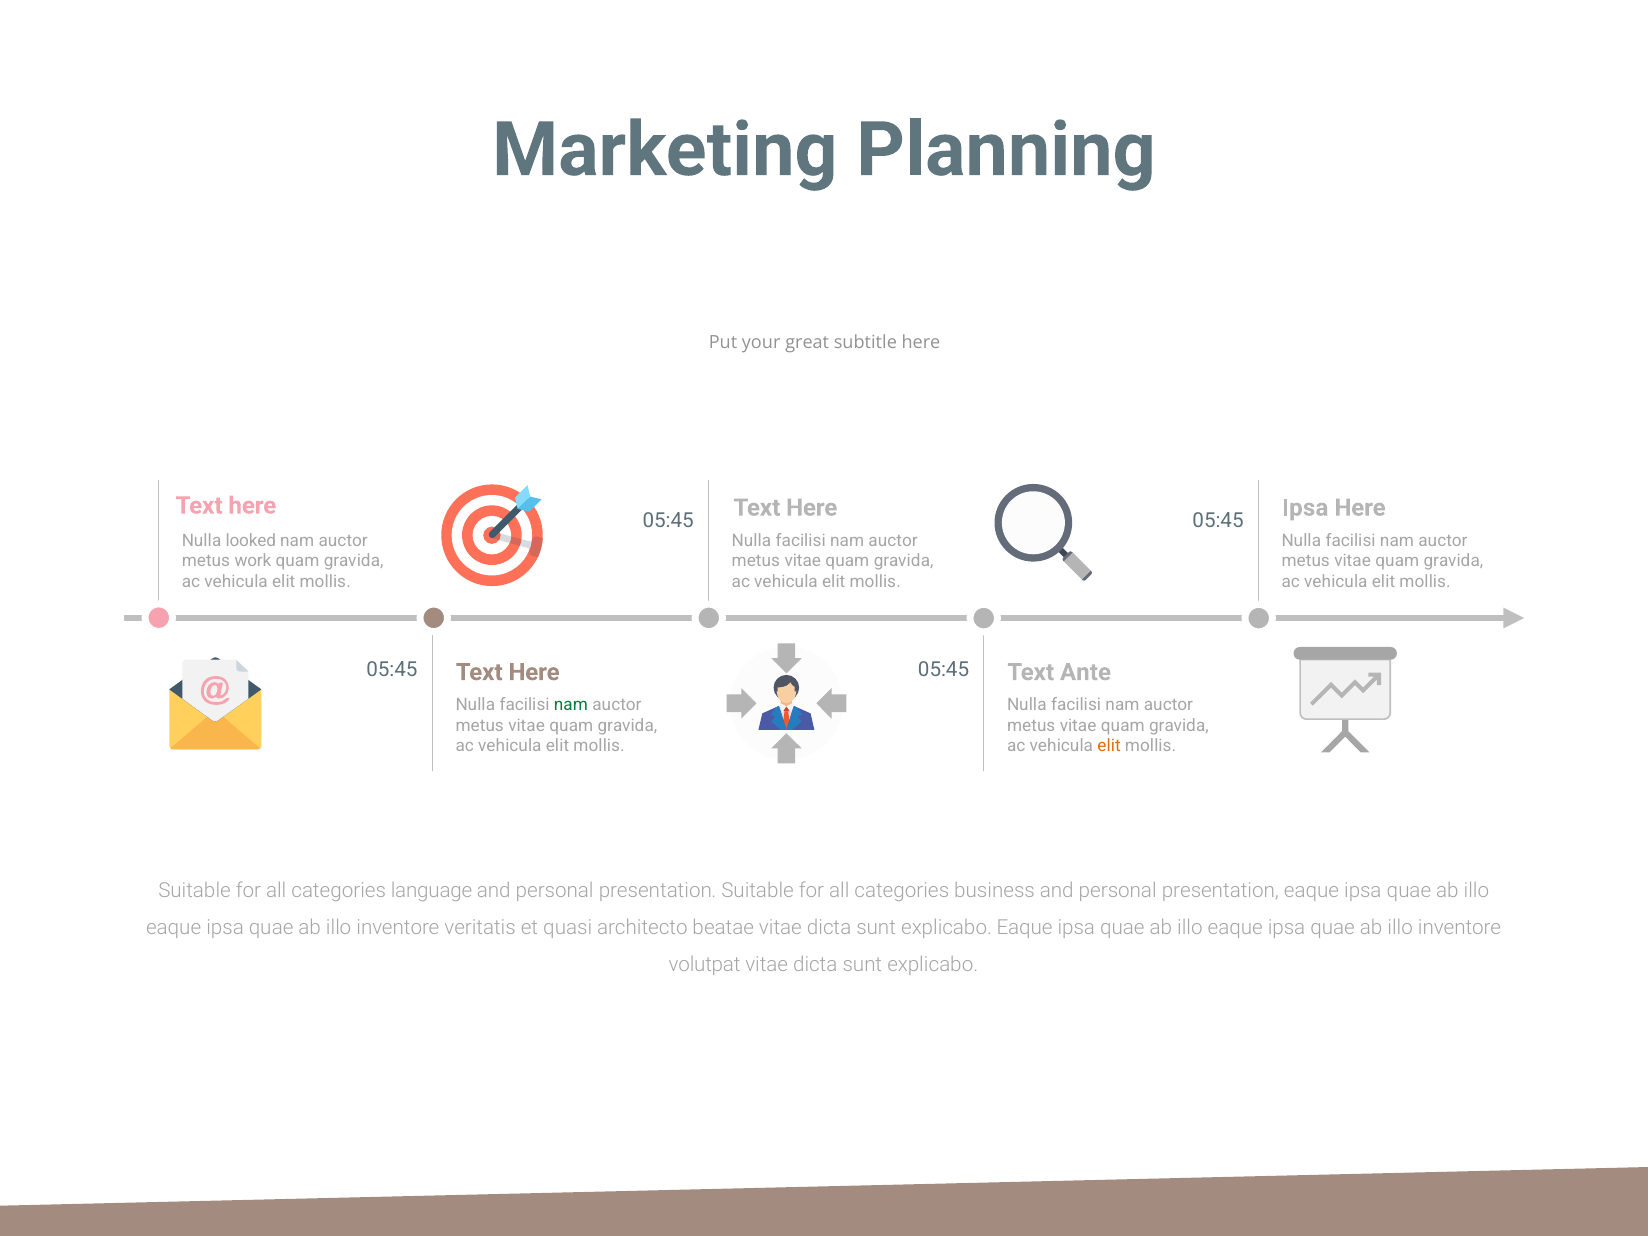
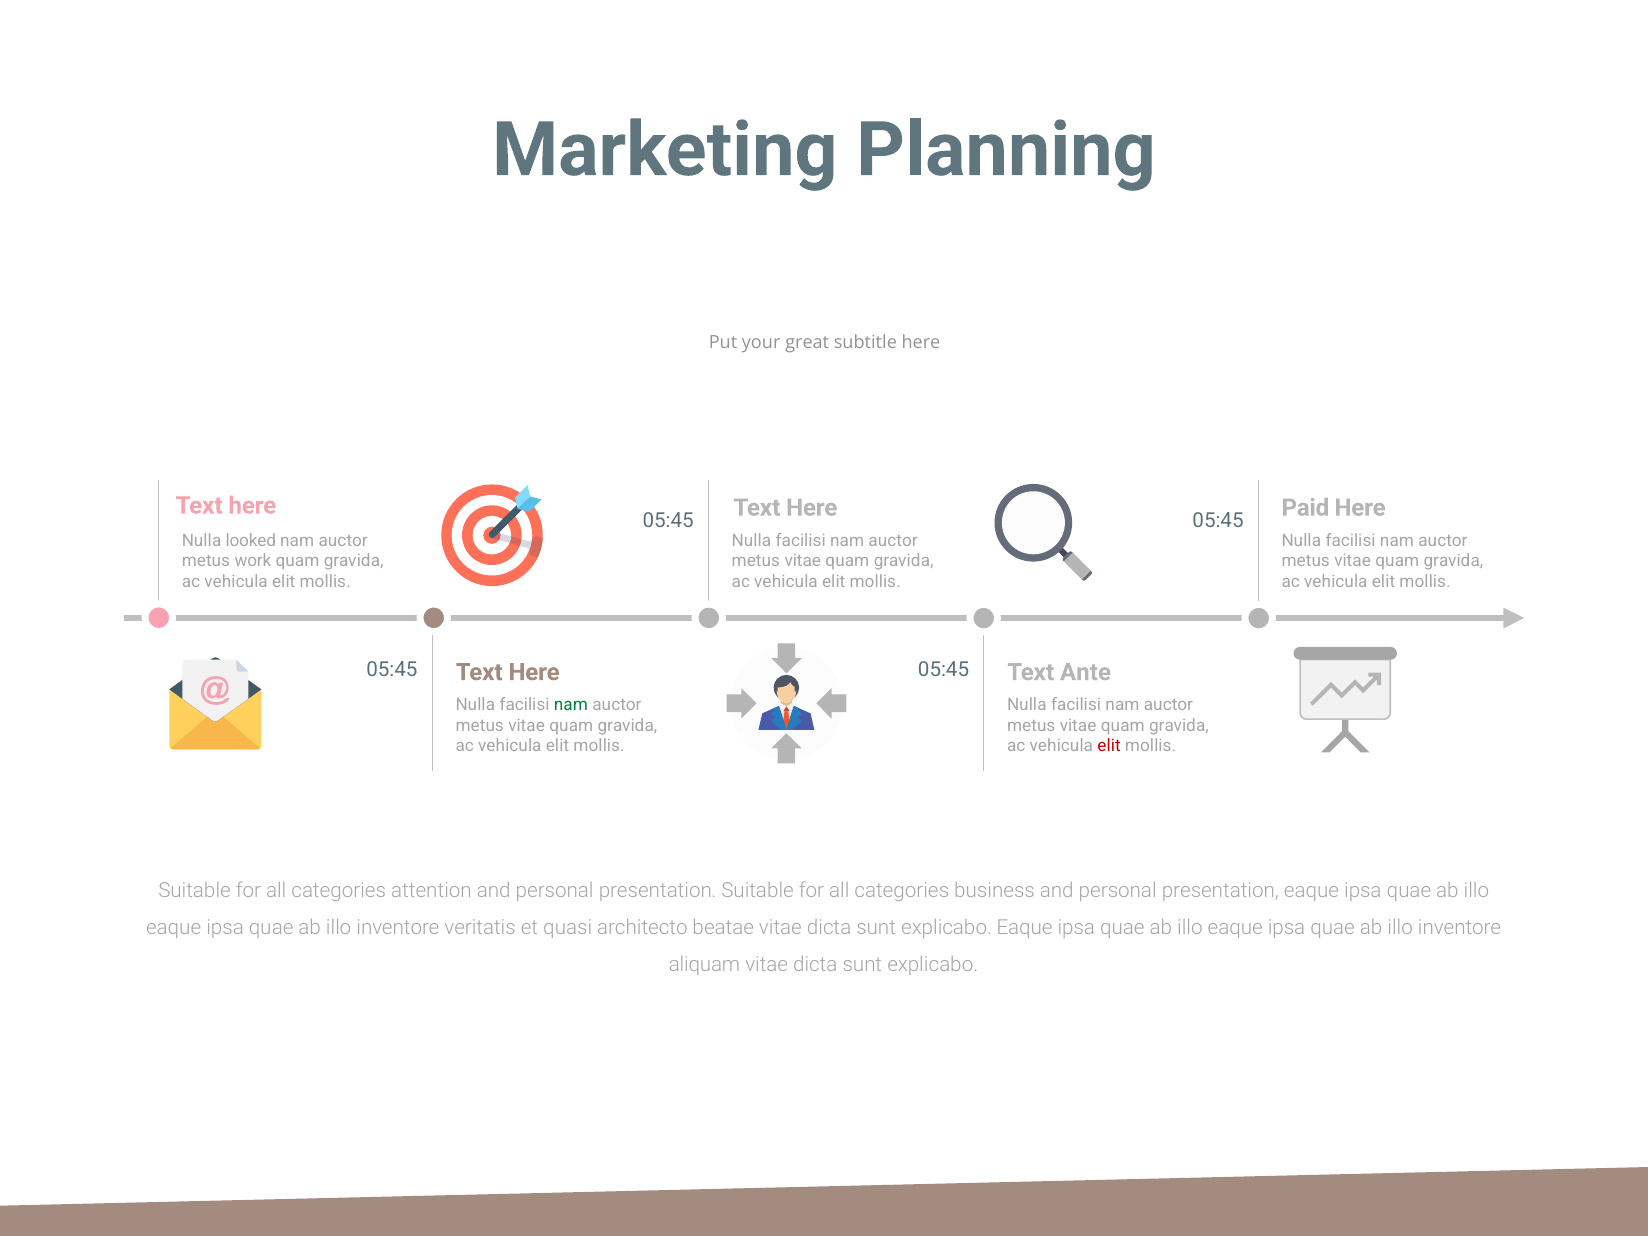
Ipsa at (1305, 508): Ipsa -> Paid
elit at (1109, 746) colour: orange -> red
language: language -> attention
volutpat: volutpat -> aliquam
